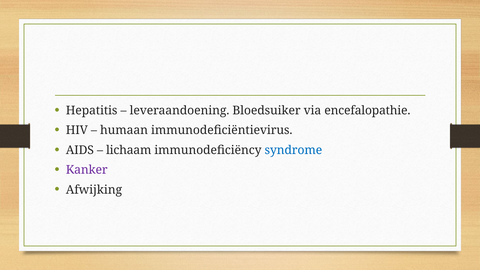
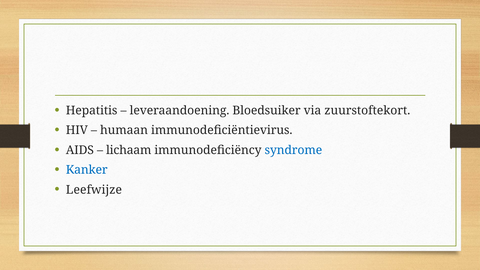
encefalopathie: encefalopathie -> zuurstoftekort
Kanker colour: purple -> blue
Afwijking: Afwijking -> Leefwijze
